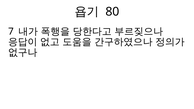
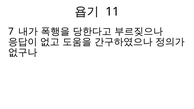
80: 80 -> 11
